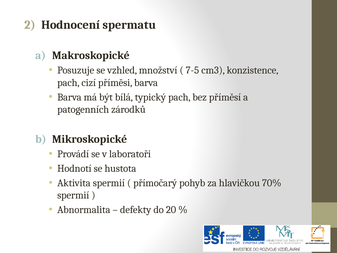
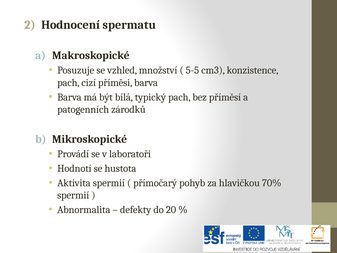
7-5: 7-5 -> 5-5
